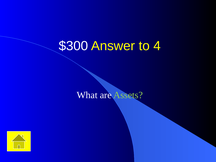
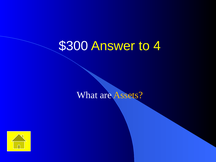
Assets colour: light green -> yellow
